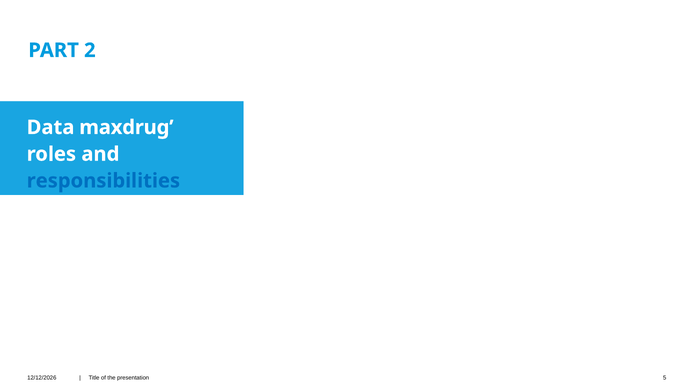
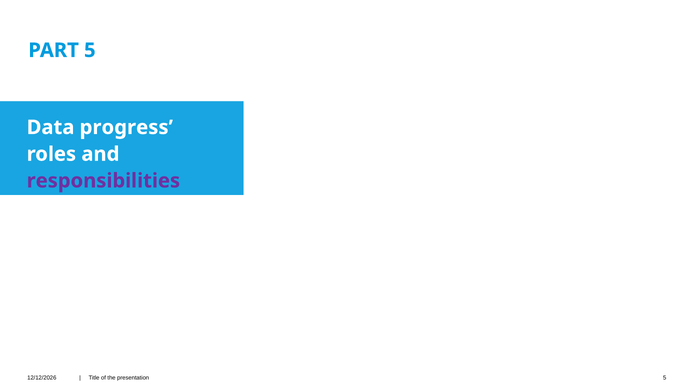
PART 2: 2 -> 5
maxdrug: maxdrug -> progress
responsibilities colour: blue -> purple
